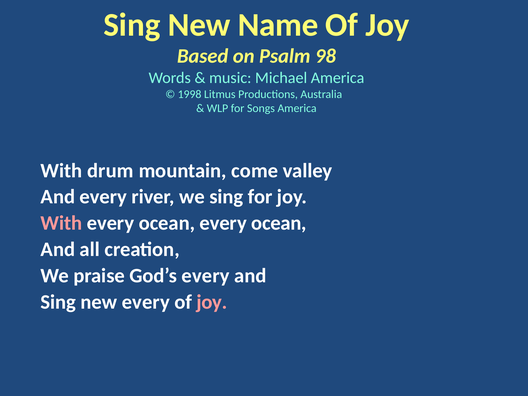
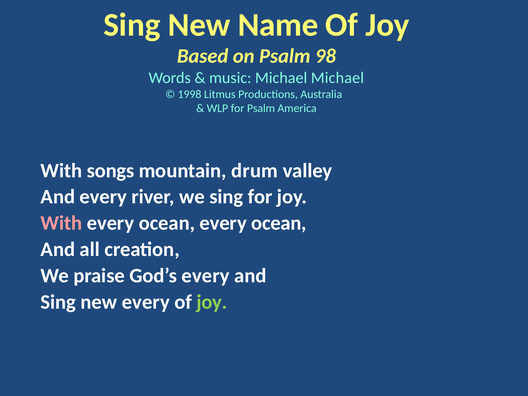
Michael America: America -> Michael
for Songs: Songs -> Psalm
drum: drum -> songs
come: come -> drum
joy at (212, 302) colour: pink -> light green
